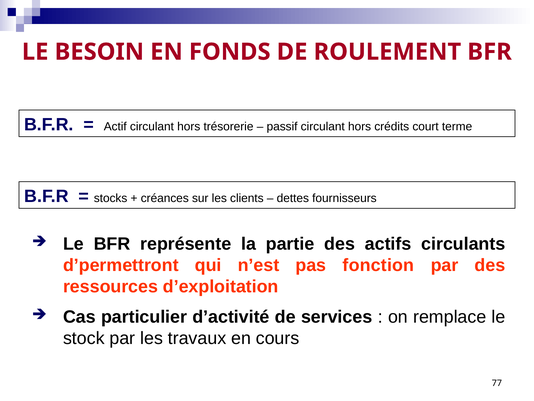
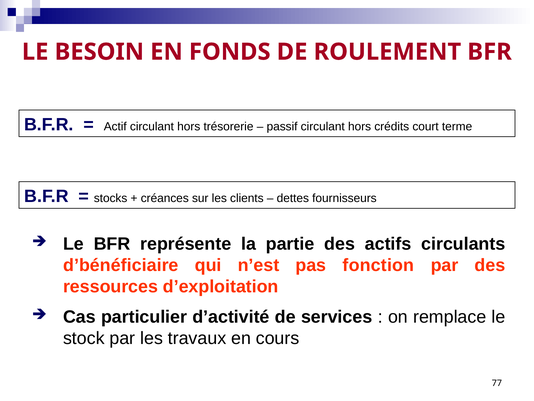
d’permettront: d’permettront -> d’bénéficiaire
